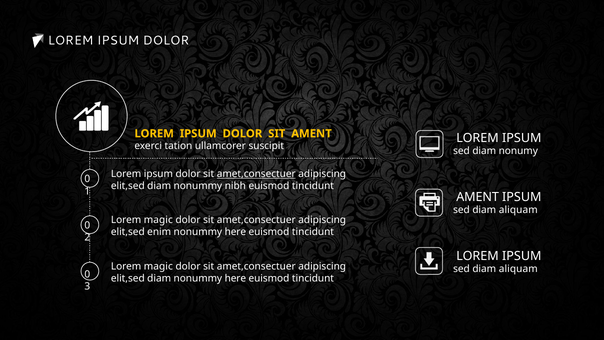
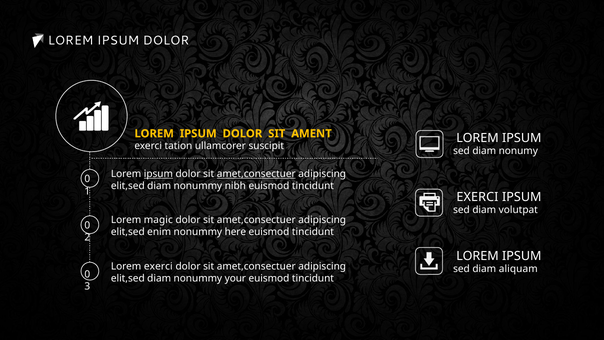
ipsum at (158, 174) underline: none -> present
AMENT at (478, 197): AMENT -> EXERCI
aliquam at (518, 210): aliquam -> volutpat
magic at (158, 266): magic -> exerci
diam nonummy here: here -> your
